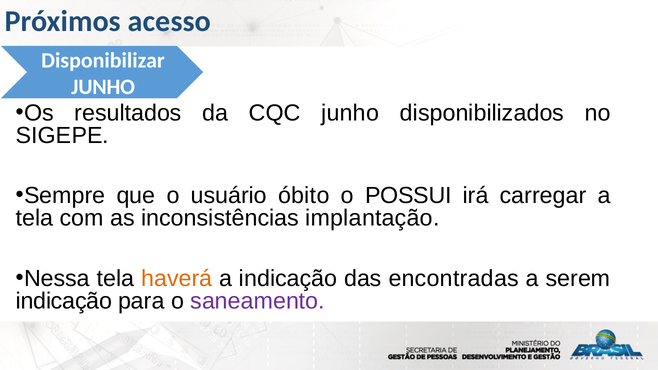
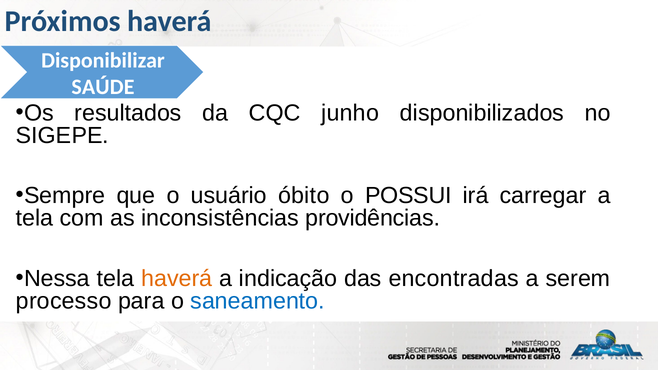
Próximos acesso: acesso -> haverá
JUNHO at (103, 87): JUNHO -> SAÚDE
implantação: implantação -> providências
indicação at (64, 301): indicação -> processo
saneamento colour: purple -> blue
